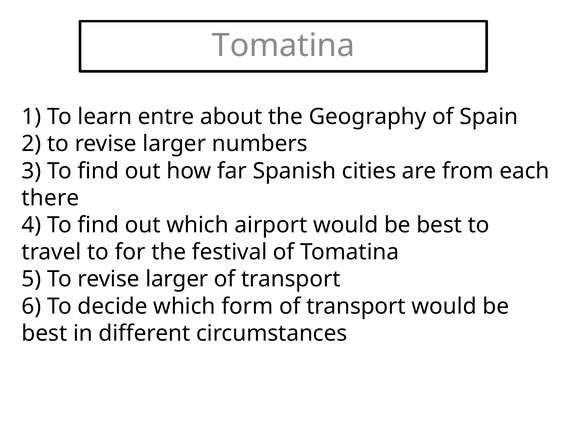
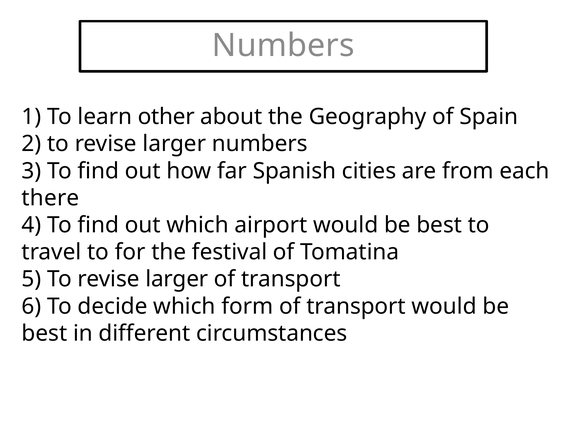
Tomatina at (283, 46): Tomatina -> Numbers
entre: entre -> other
